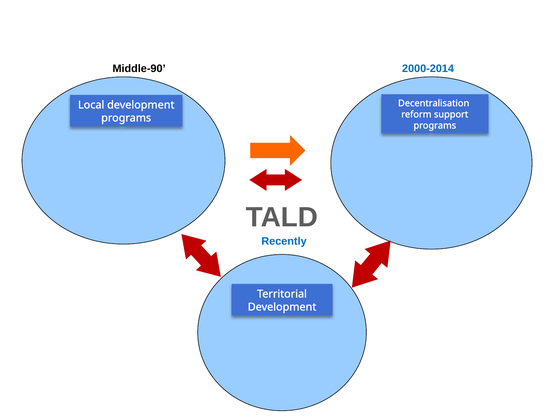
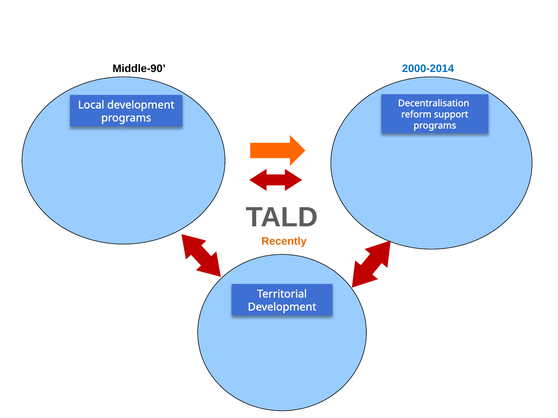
Recently colour: blue -> orange
